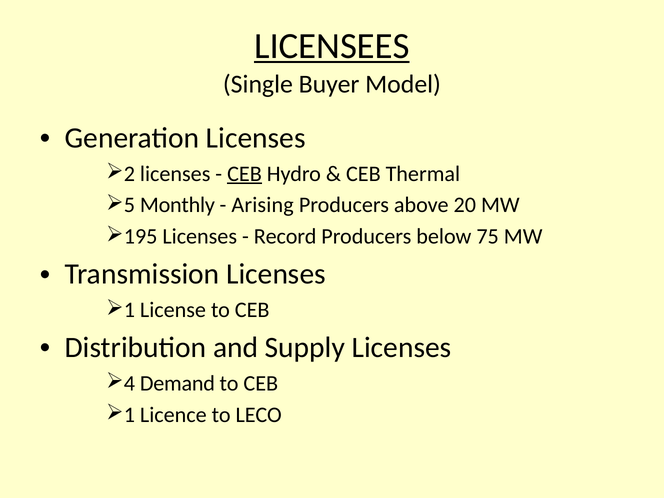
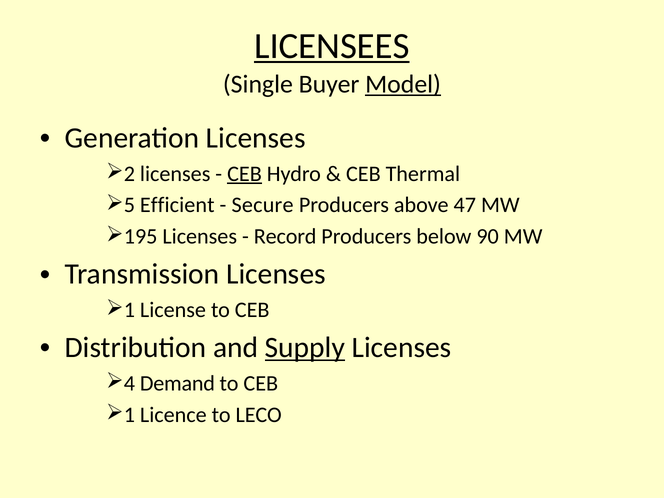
Model underline: none -> present
Monthly: Monthly -> Efficient
Arising: Arising -> Secure
20: 20 -> 47
75: 75 -> 90
Supply underline: none -> present
